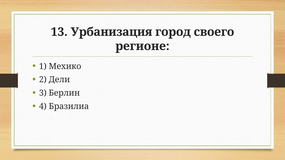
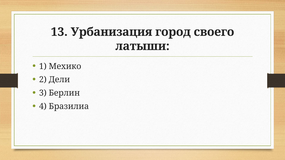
регионе: регионе -> латыши
